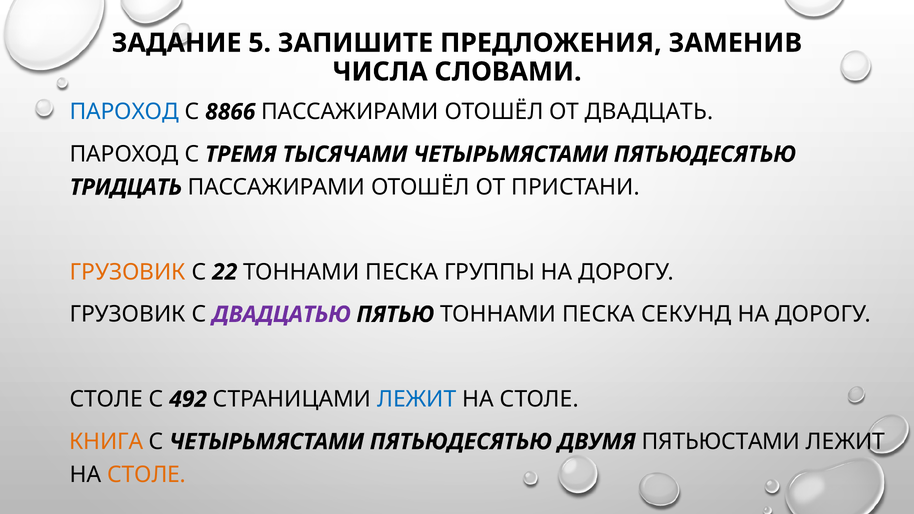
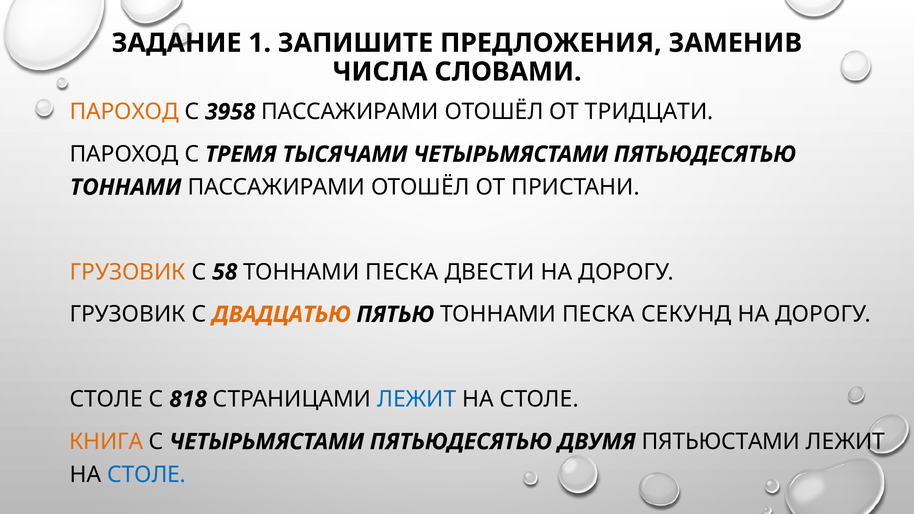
5: 5 -> 1
ПАРОХОД at (124, 112) colour: blue -> orange
8866: 8866 -> 3958
ДВАДЦАТЬ: ДВАДЦАТЬ -> ТРИДЦАТИ
ТРИДЦАТЬ at (126, 187): ТРИДЦАТЬ -> ТОННАМИ
22: 22 -> 58
ГРУППЫ: ГРУППЫ -> ДВЕСТИ
ДВАДЦАТЬЮ colour: purple -> orange
492: 492 -> 818
СТОЛЕ at (147, 475) colour: orange -> blue
